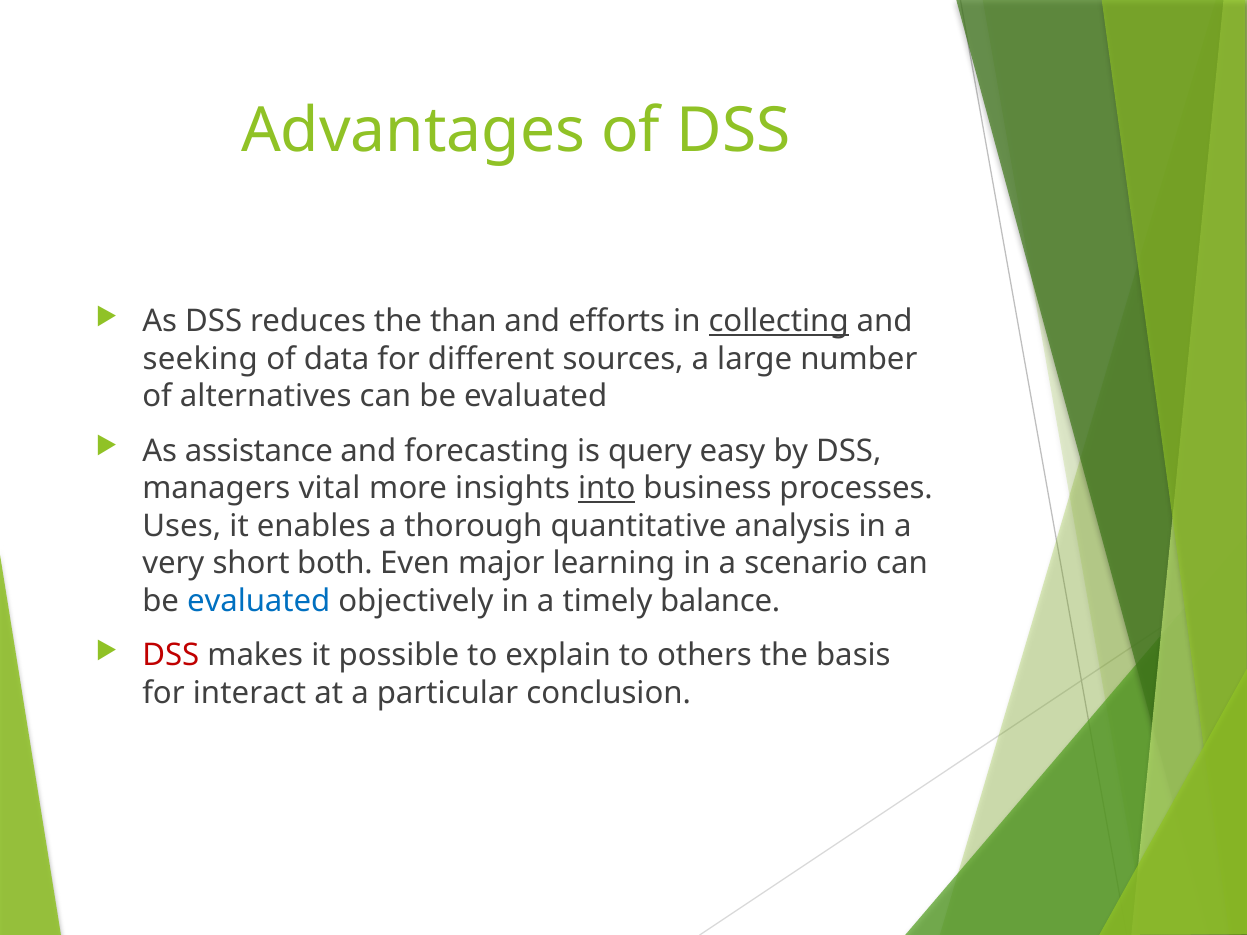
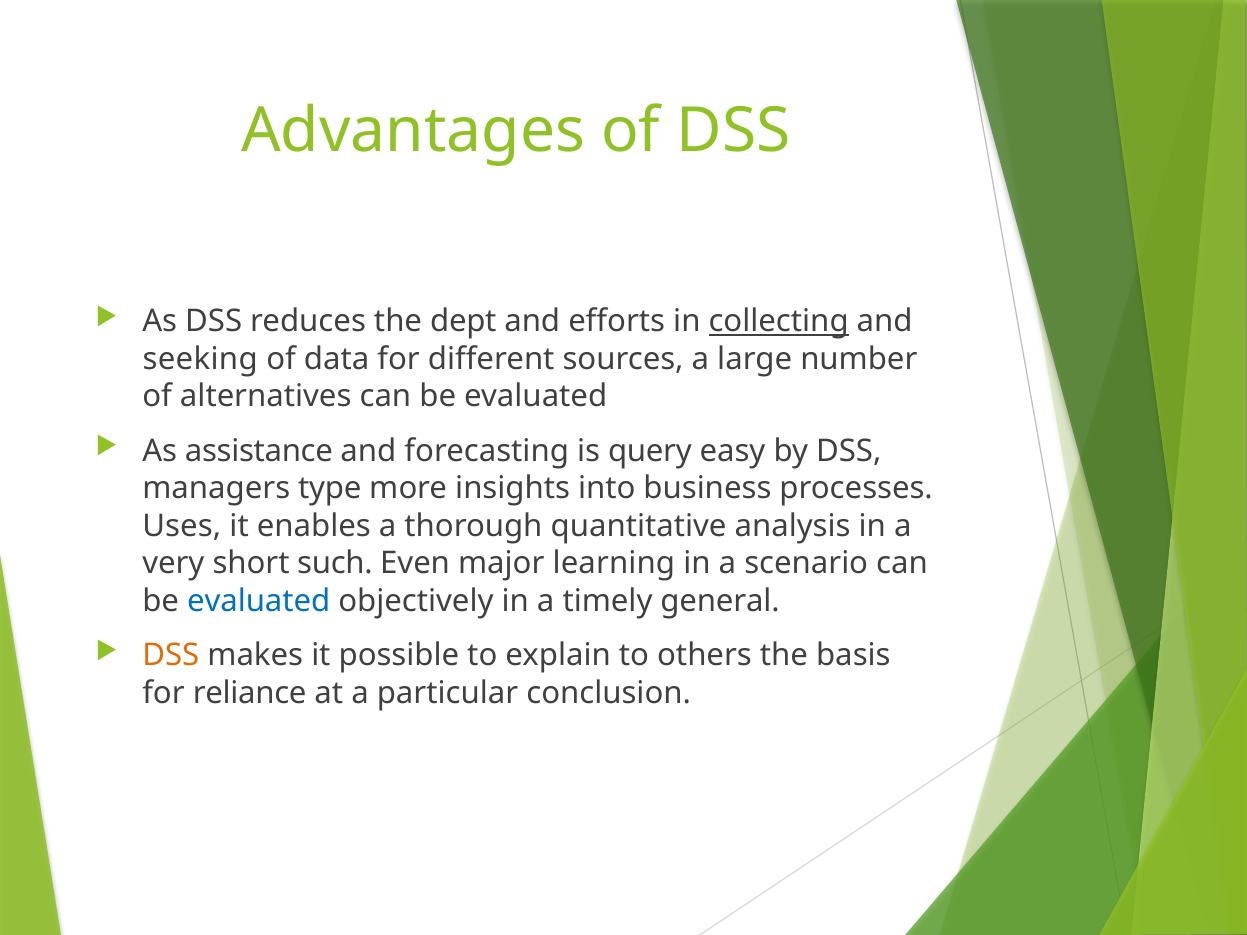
than: than -> dept
vital: vital -> type
into underline: present -> none
both: both -> such
balance: balance -> general
DSS at (171, 656) colour: red -> orange
interact: interact -> reliance
